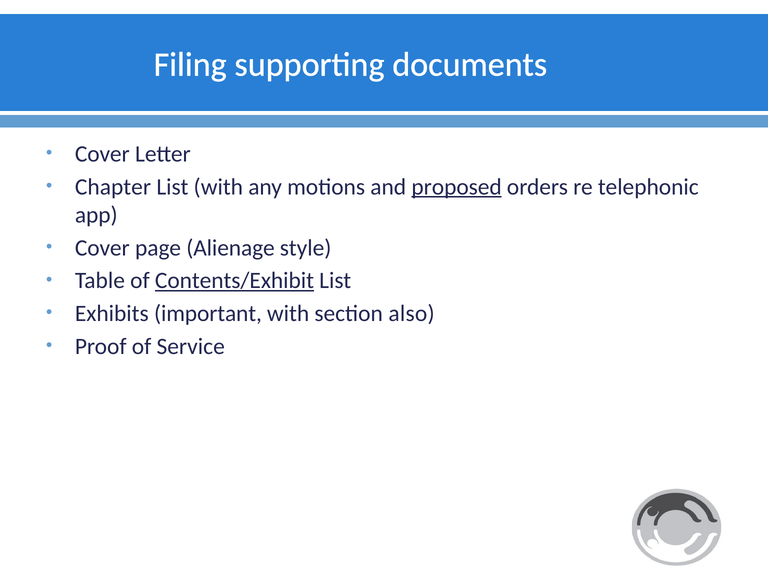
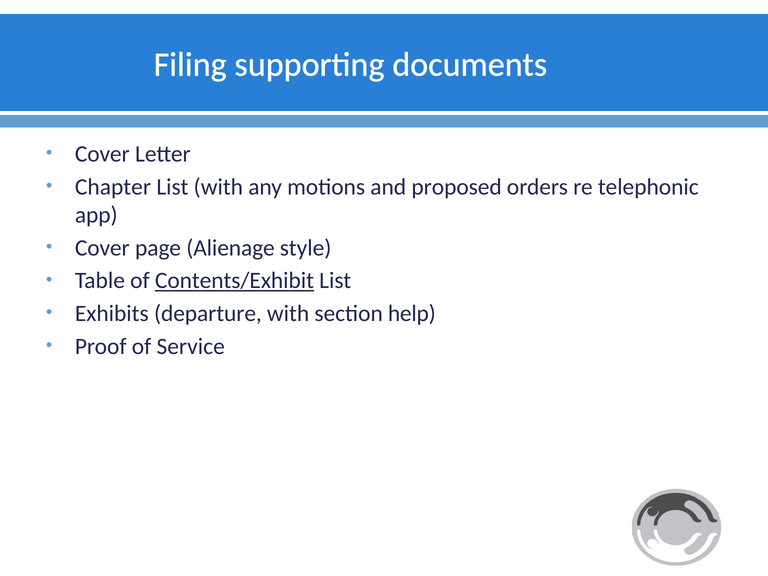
proposed underline: present -> none
important: important -> departure
also: also -> help
